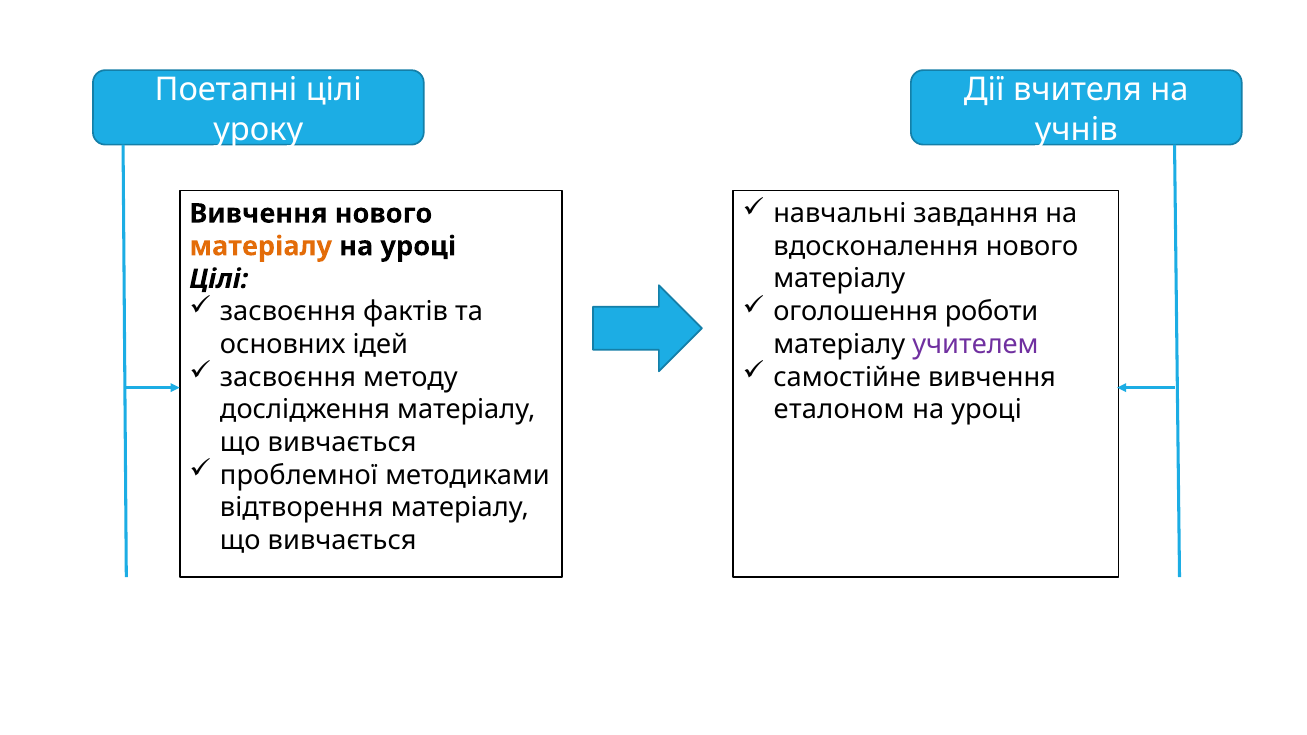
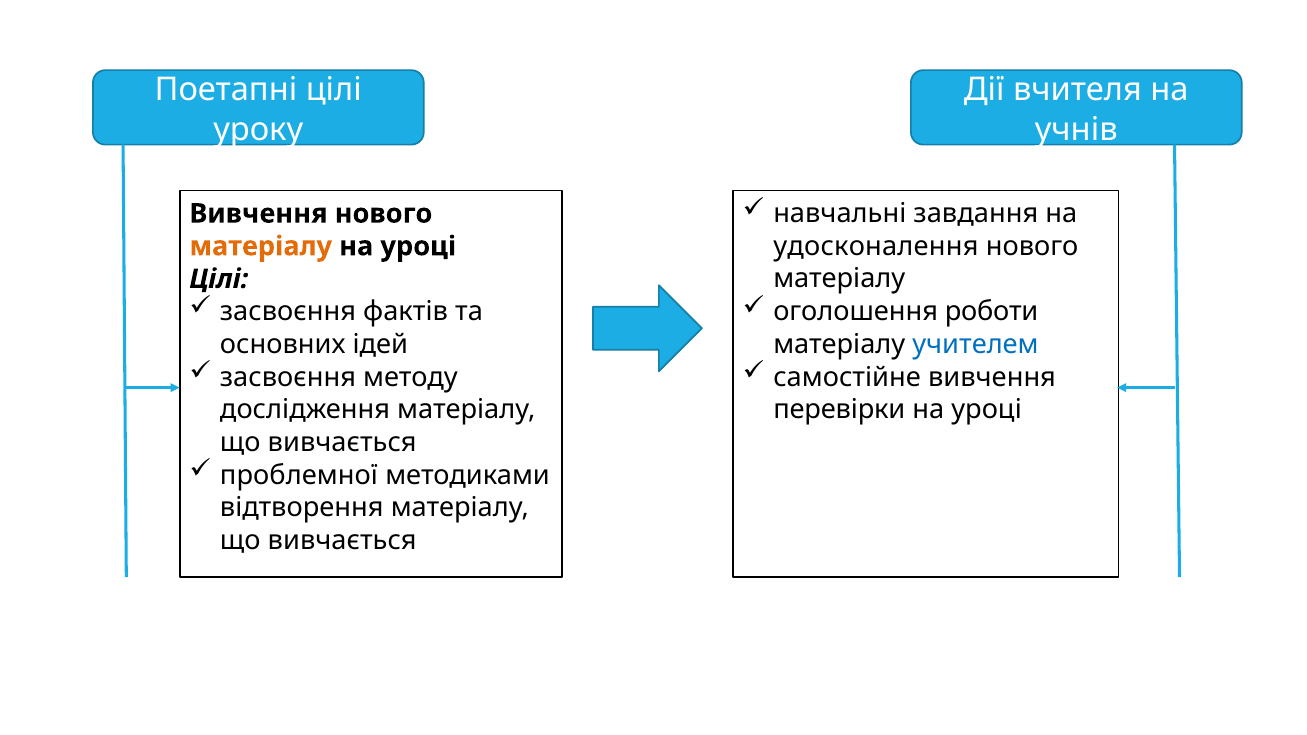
вдосконалення: вдосконалення -> удосконалення
учителем colour: purple -> blue
еталоном: еталоном -> перевірки
